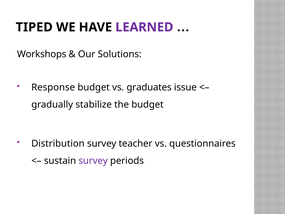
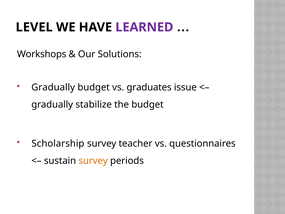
TIPED: TIPED -> LEVEL
Response at (53, 87): Response -> Gradually
Distribution: Distribution -> Scholarship
survey at (93, 160) colour: purple -> orange
